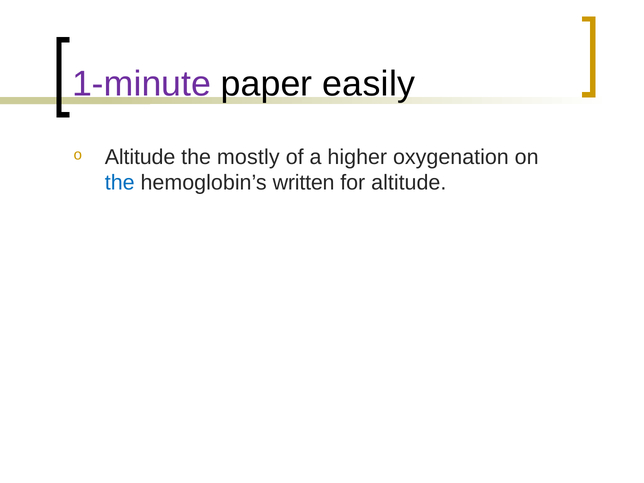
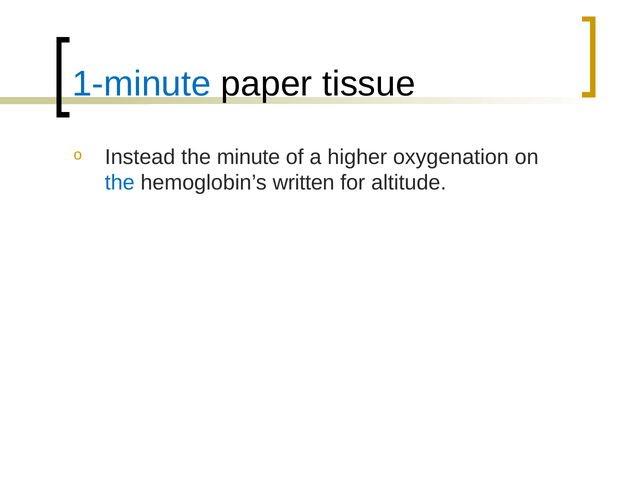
1-minute colour: purple -> blue
easily: easily -> tissue
Altitude at (140, 157): Altitude -> Instead
mostly: mostly -> minute
